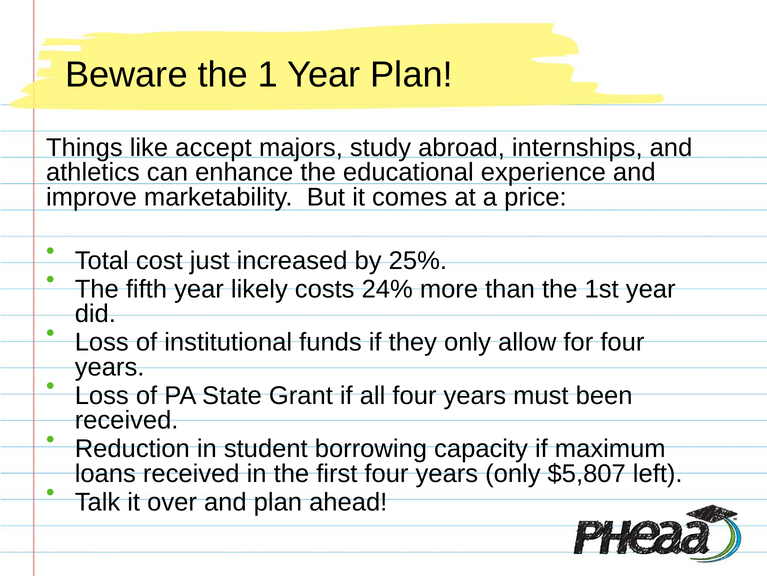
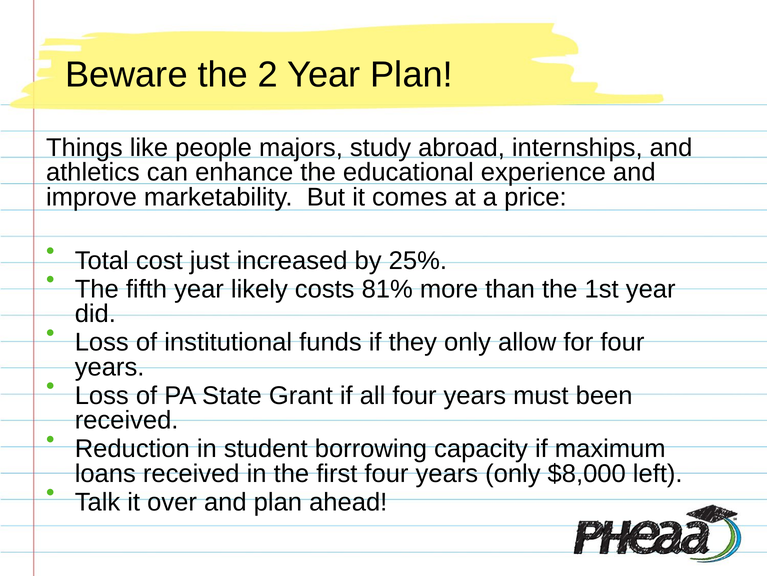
1: 1 -> 2
accept: accept -> people
24%: 24% -> 81%
$5,807: $5,807 -> $8,000
